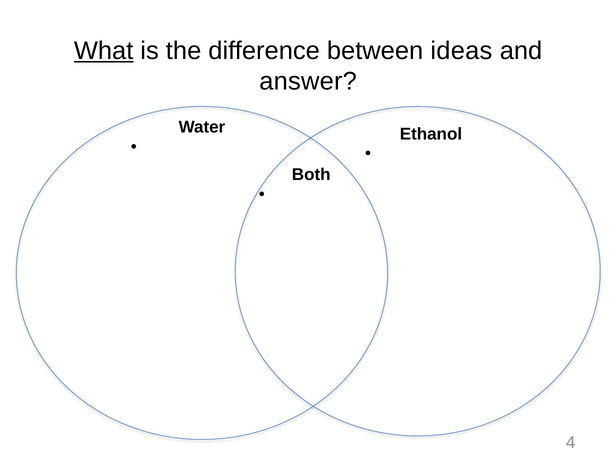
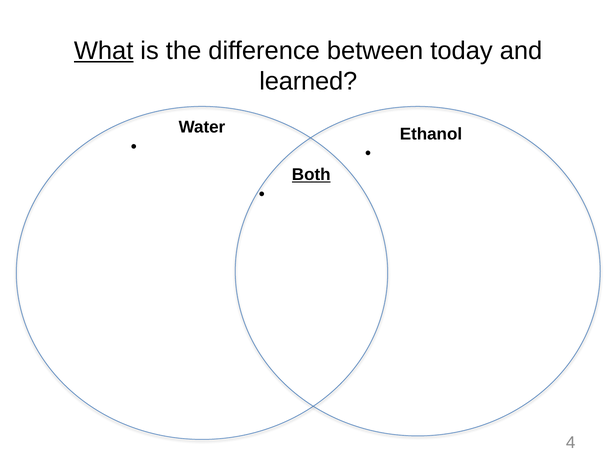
ideas: ideas -> today
answer: answer -> learned
Both underline: none -> present
